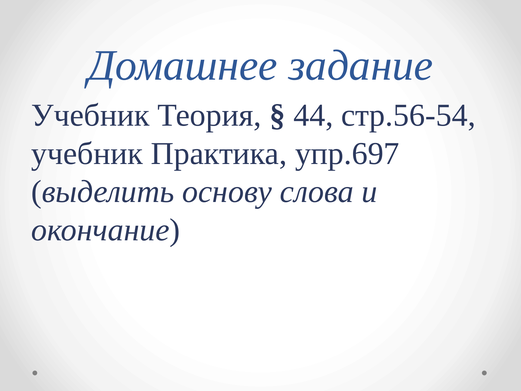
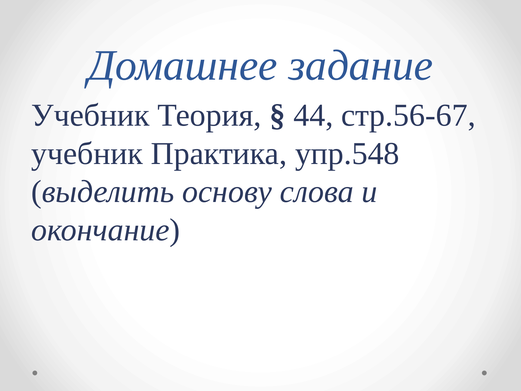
стр.56-54: стр.56-54 -> стр.56-67
упр.697: упр.697 -> упр.548
